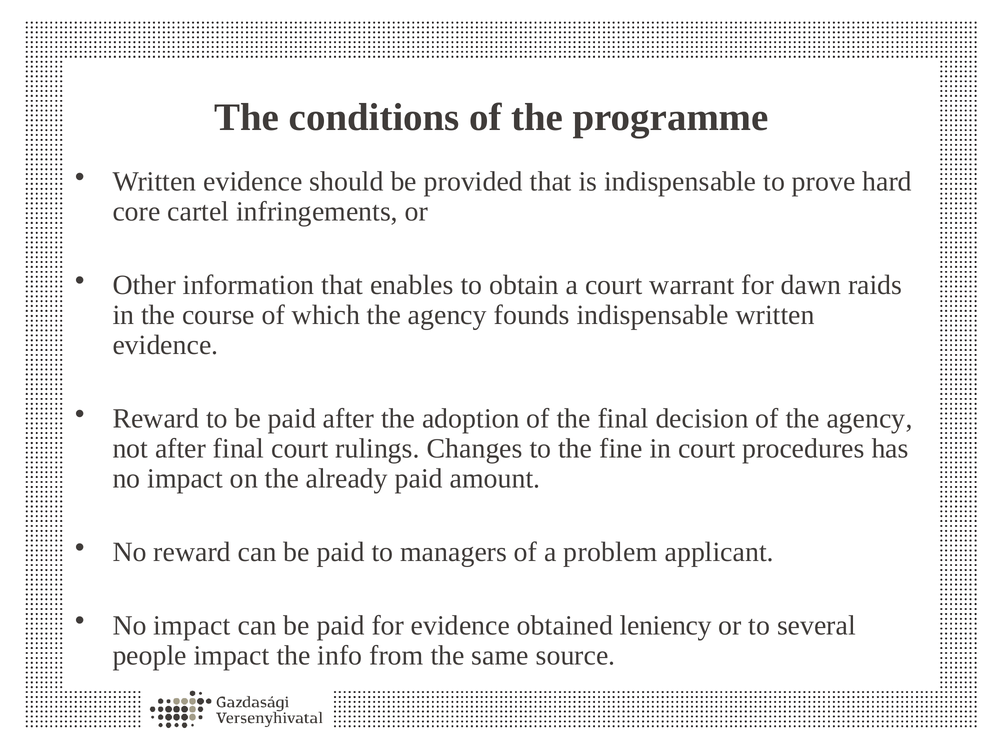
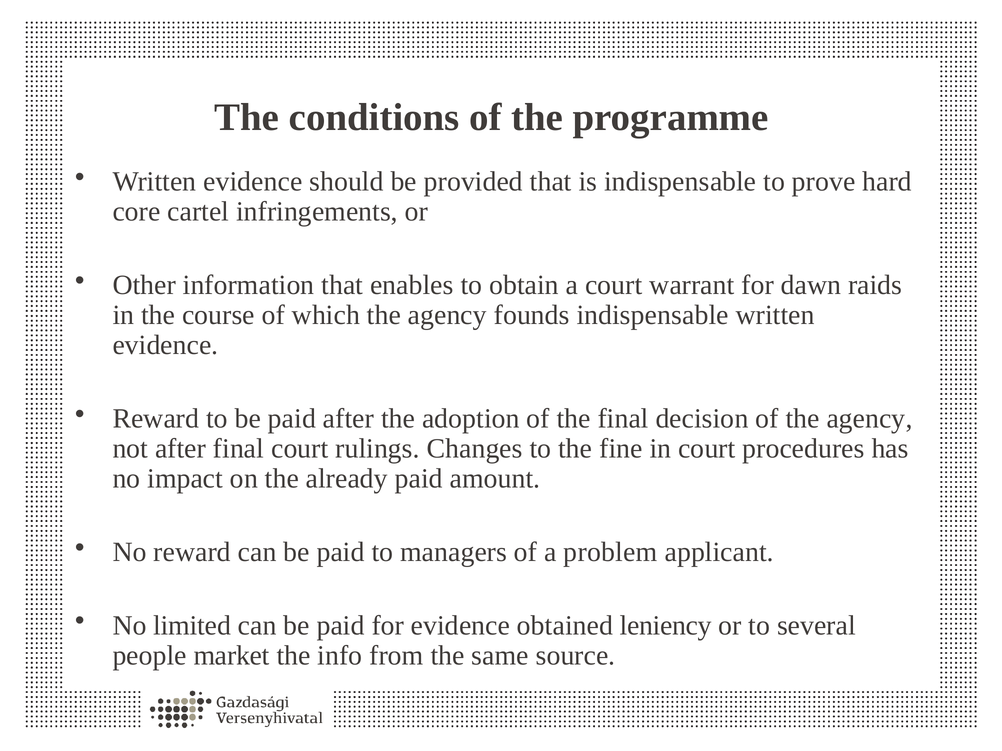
impact at (192, 626): impact -> limited
people impact: impact -> market
